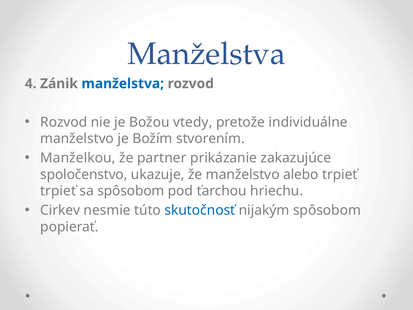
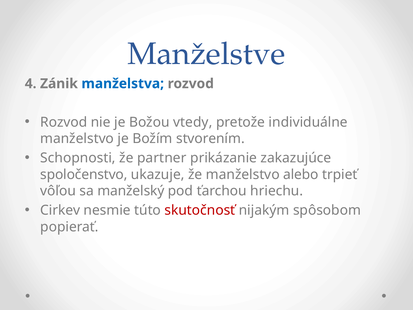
Manželstva at (207, 54): Manželstva -> Manželstve
Manželkou: Manželkou -> Schopnosti
trpieť at (58, 191): trpieť -> vôľou
sa spôsobom: spôsobom -> manželský
skutočnosť colour: blue -> red
